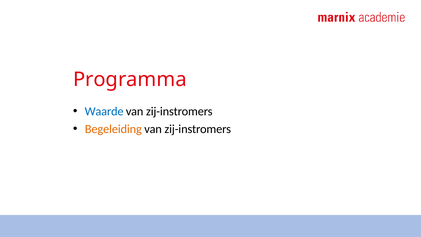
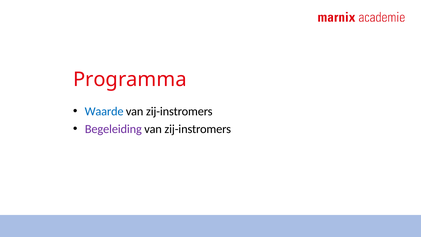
Begeleiding colour: orange -> purple
